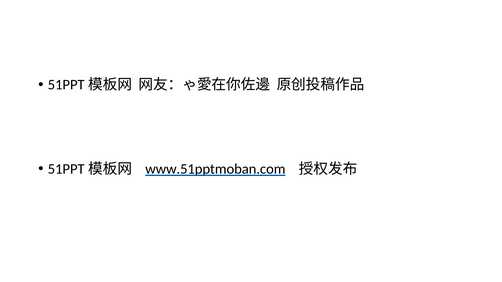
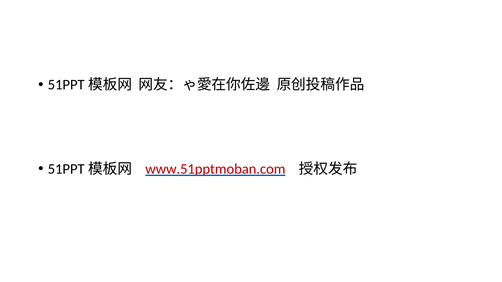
www.51pptmoban.com colour: black -> red
